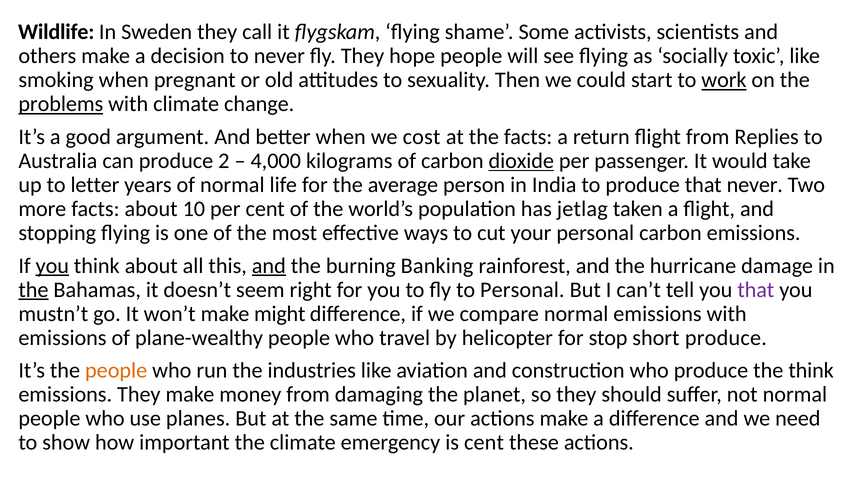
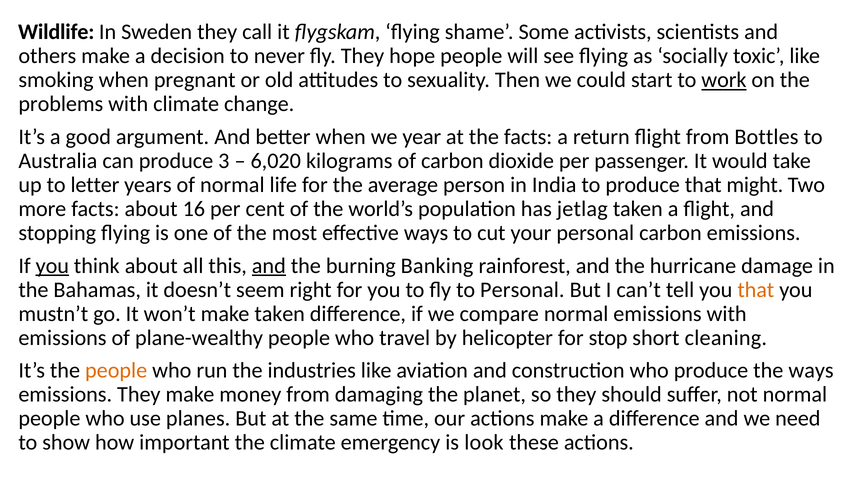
problems underline: present -> none
cost: cost -> year
Replies: Replies -> Bottles
2: 2 -> 3
4,000: 4,000 -> 6,020
dioxide underline: present -> none
that never: never -> might
10: 10 -> 16
the at (33, 290) underline: present -> none
that at (756, 290) colour: purple -> orange
make might: might -> taken
short produce: produce -> cleaning
the think: think -> ways
is cent: cent -> look
